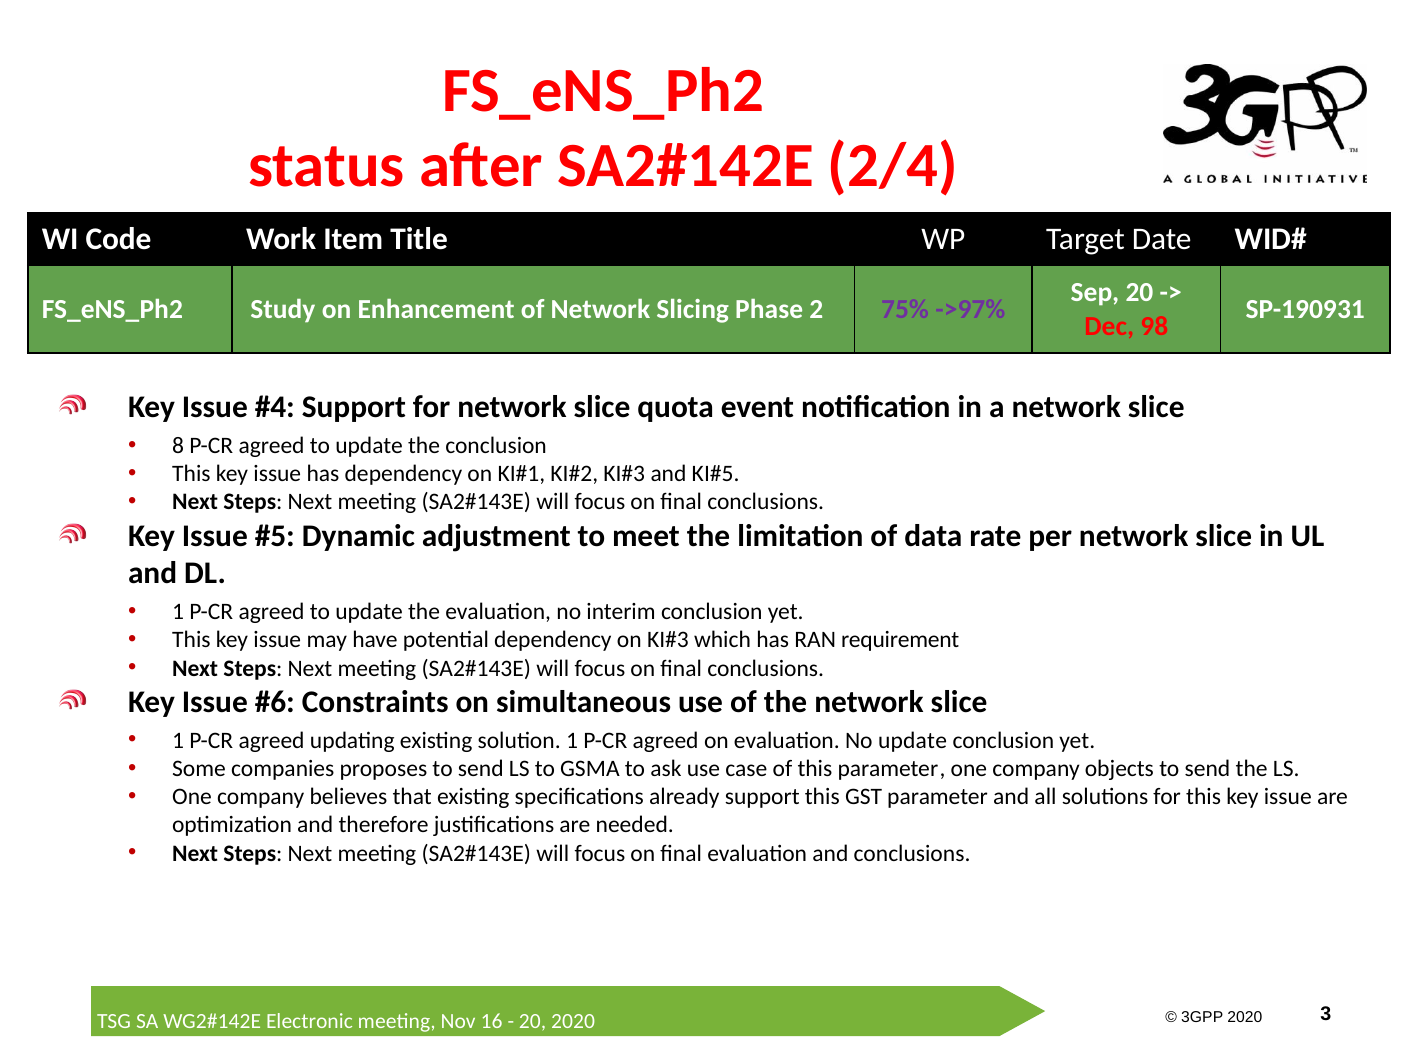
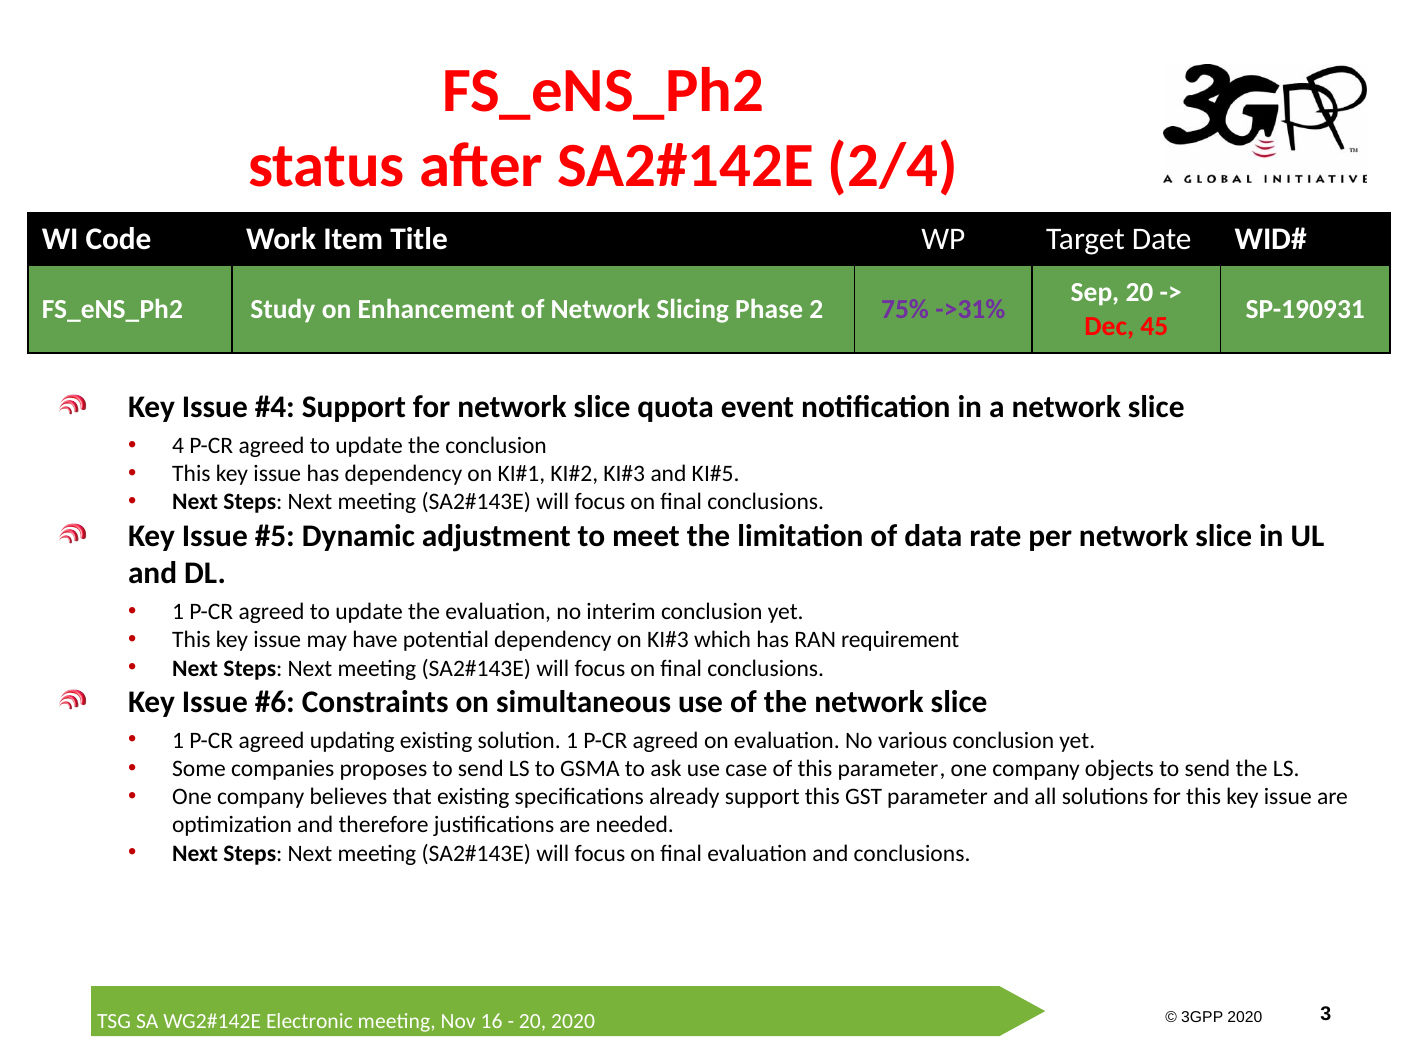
->97%: ->97% -> ->31%
98: 98 -> 45
8: 8 -> 4
No update: update -> various
